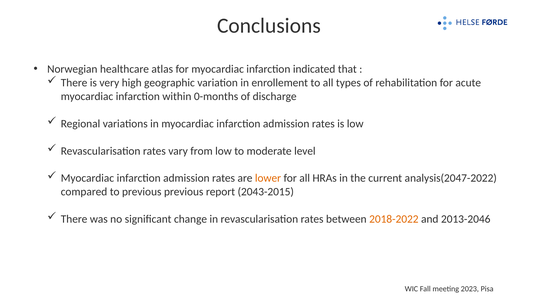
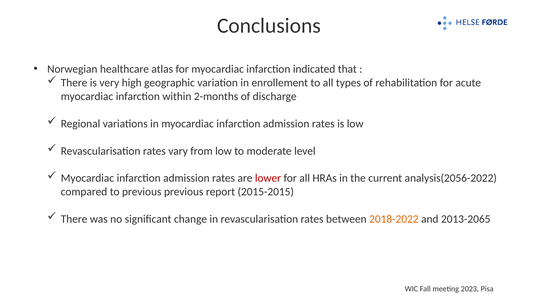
0-months: 0-months -> 2-months
lower colour: orange -> red
analysis(2047-2022: analysis(2047-2022 -> analysis(2056-2022
2043-2015: 2043-2015 -> 2015-2015
2013-2046: 2013-2046 -> 2013-2065
